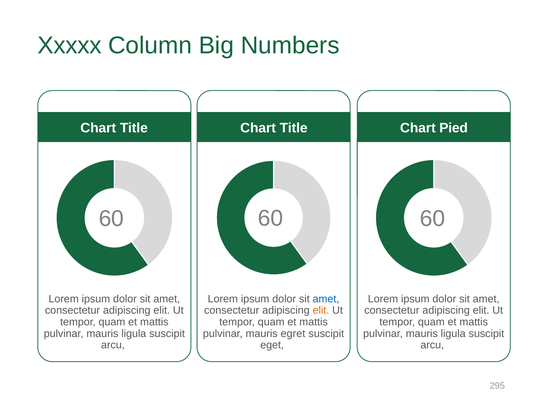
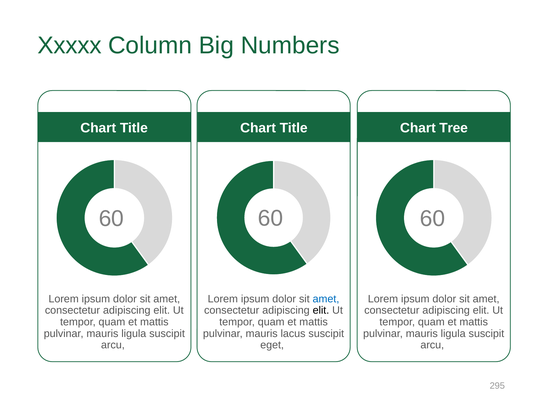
Pied: Pied -> Tree
elit at (321, 310) colour: orange -> black
egret: egret -> lacus
